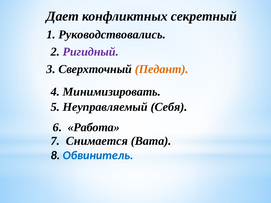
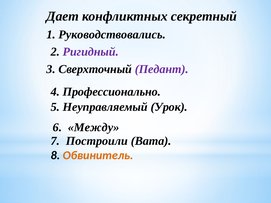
Педант colour: orange -> purple
Минимизировать: Минимизировать -> Профессионально
Себя: Себя -> Урок
Работа: Работа -> Между
Снимается: Снимается -> Построили
Обвинитель colour: blue -> orange
